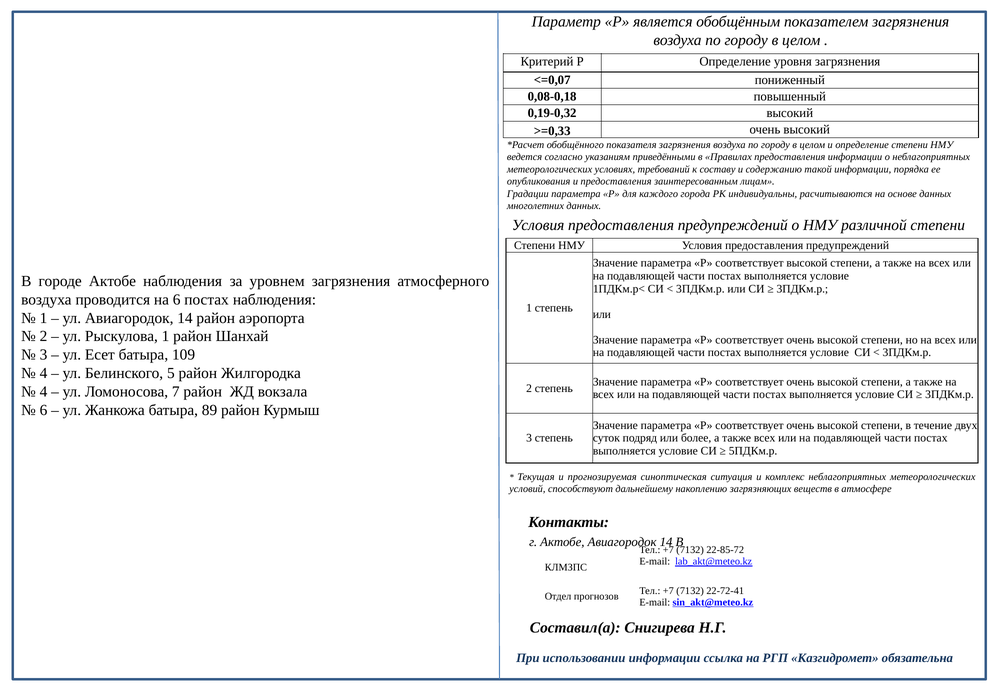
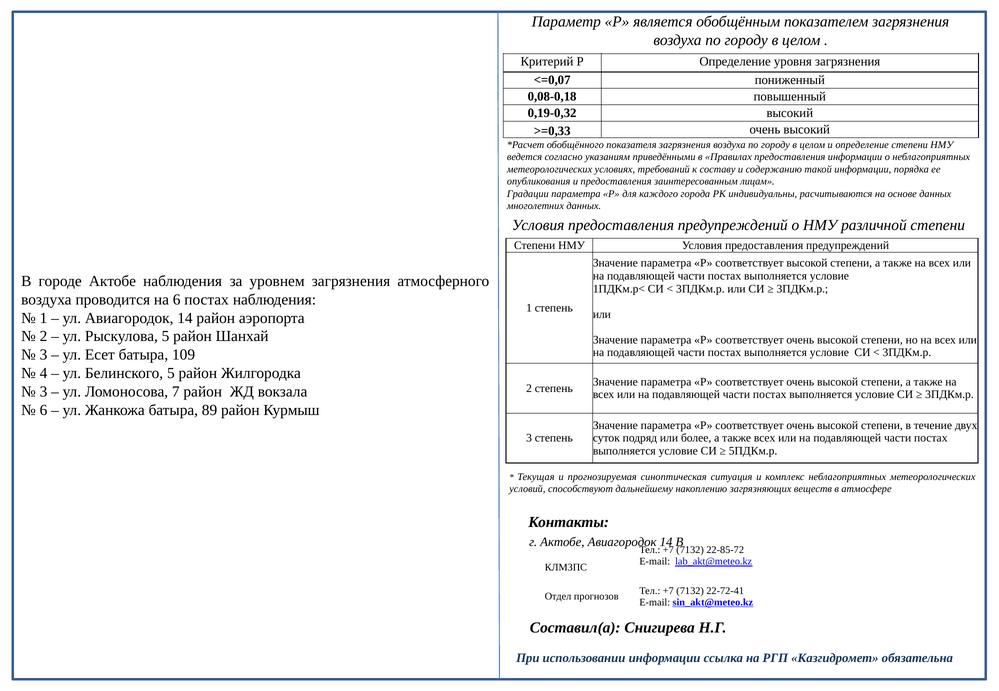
Рыскулова 1: 1 -> 5
4 at (44, 392): 4 -> 3
